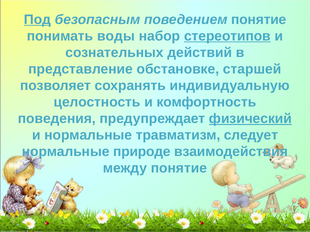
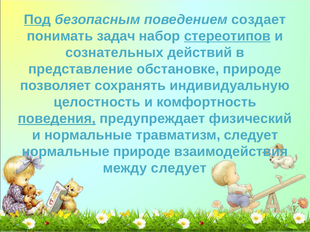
поведением понятие: понятие -> создает
воды: воды -> задач
обстановке старшей: старшей -> природе
поведения underline: none -> present
физический underline: present -> none
между понятие: понятие -> следует
